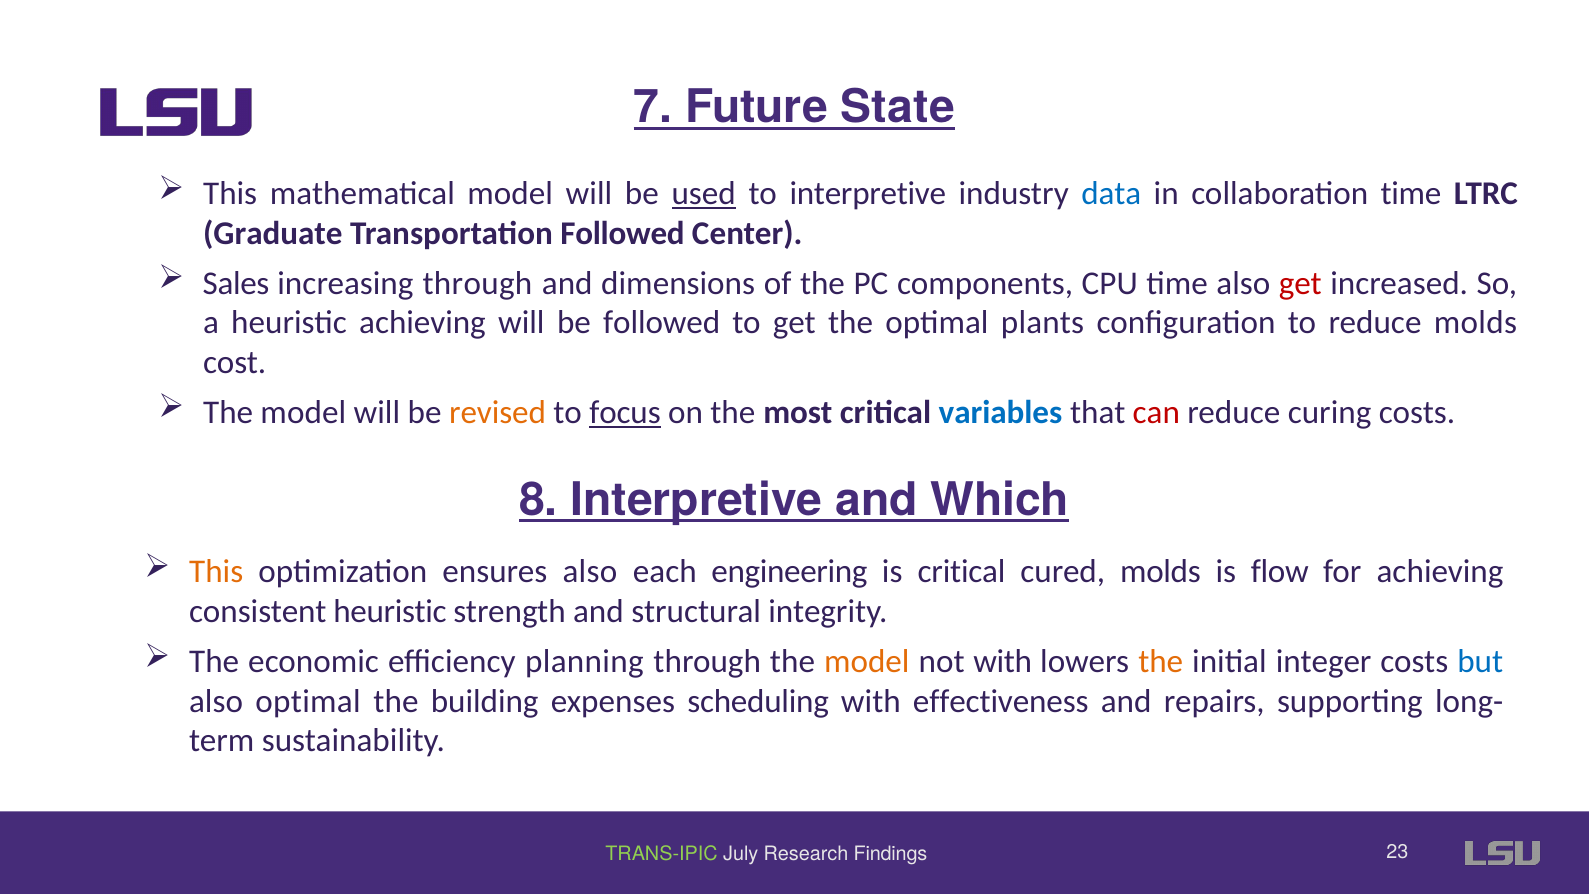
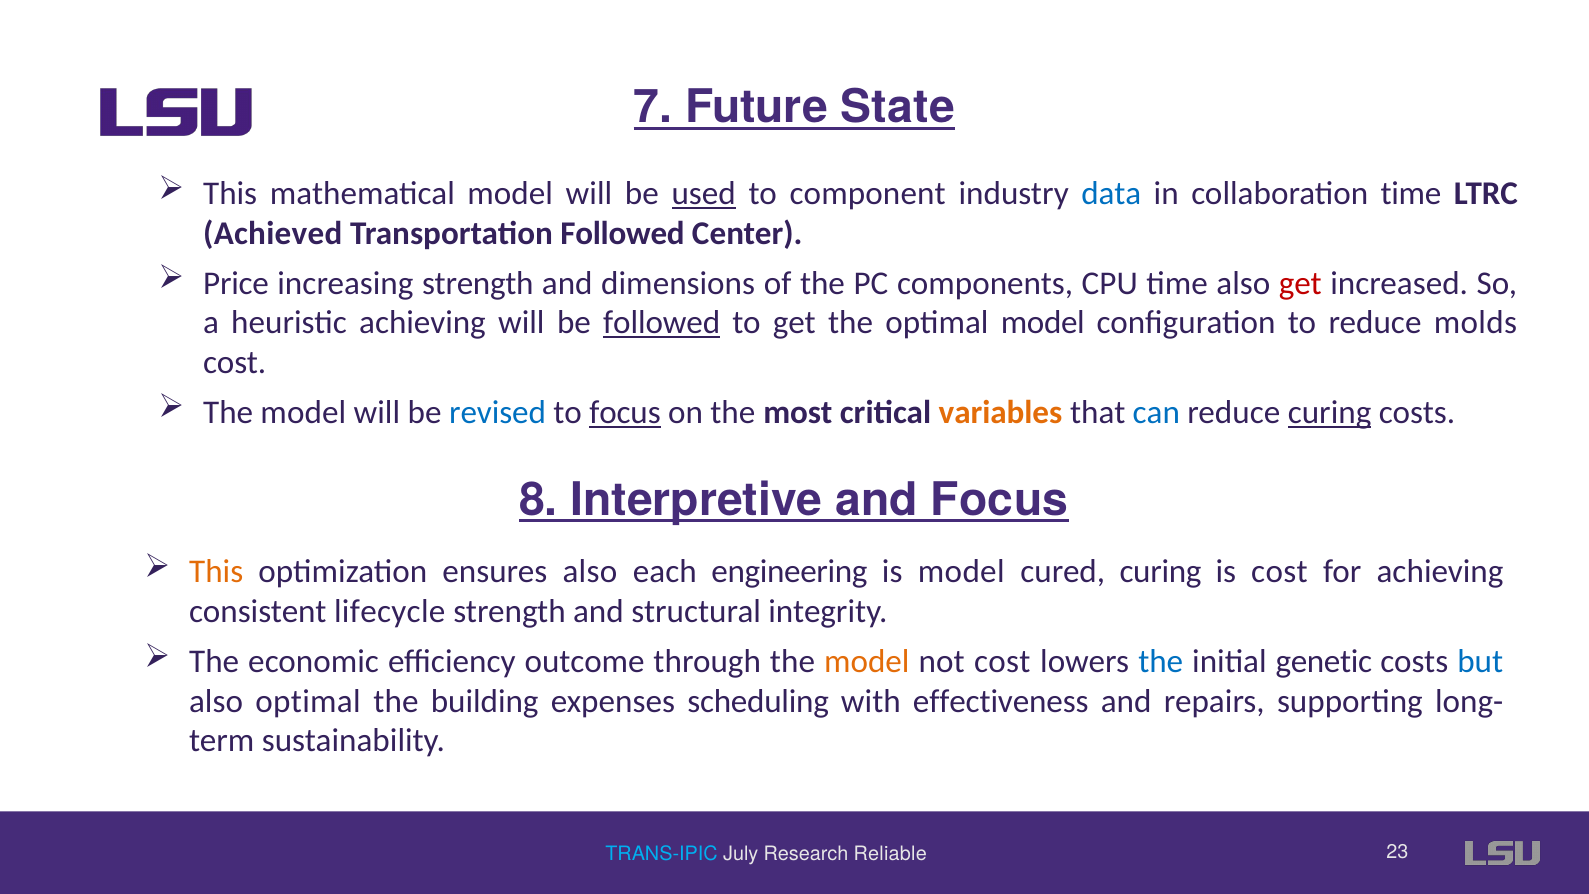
to interpretive: interpretive -> component
Graduate: Graduate -> Achieved
Sales: Sales -> Price
increasing through: through -> strength
followed at (662, 323) underline: none -> present
optimal plants: plants -> model
revised colour: orange -> blue
variables colour: blue -> orange
can colour: red -> blue
curing at (1330, 412) underline: none -> present
and Which: Which -> Focus
is critical: critical -> model
cured molds: molds -> curing
is flow: flow -> cost
consistent heuristic: heuristic -> lifecycle
planning: planning -> outcome
not with: with -> cost
the at (1161, 661) colour: orange -> blue
integer: integer -> genetic
TRANS-IPIC colour: light green -> light blue
Findings: Findings -> Reliable
